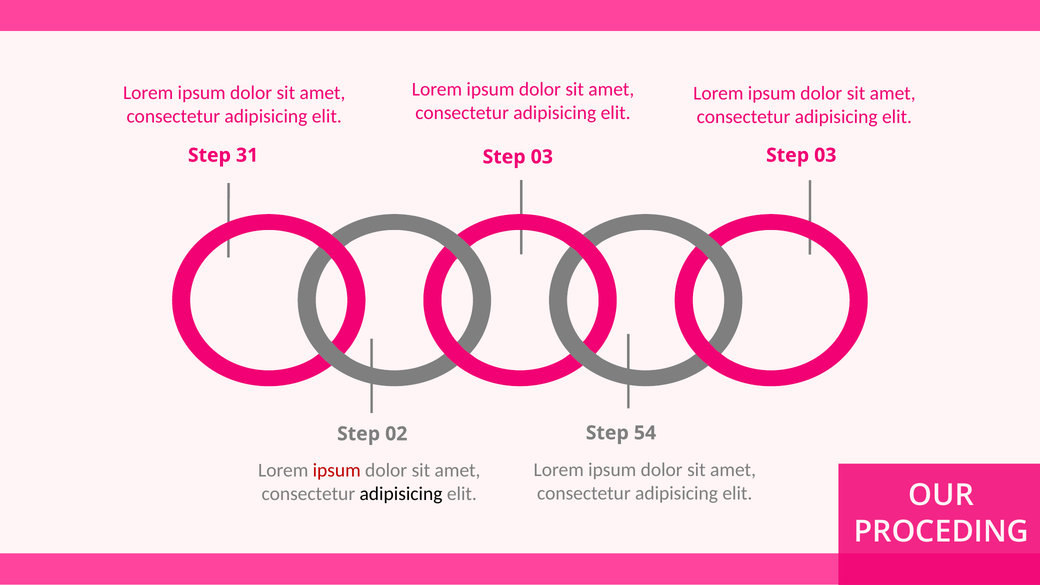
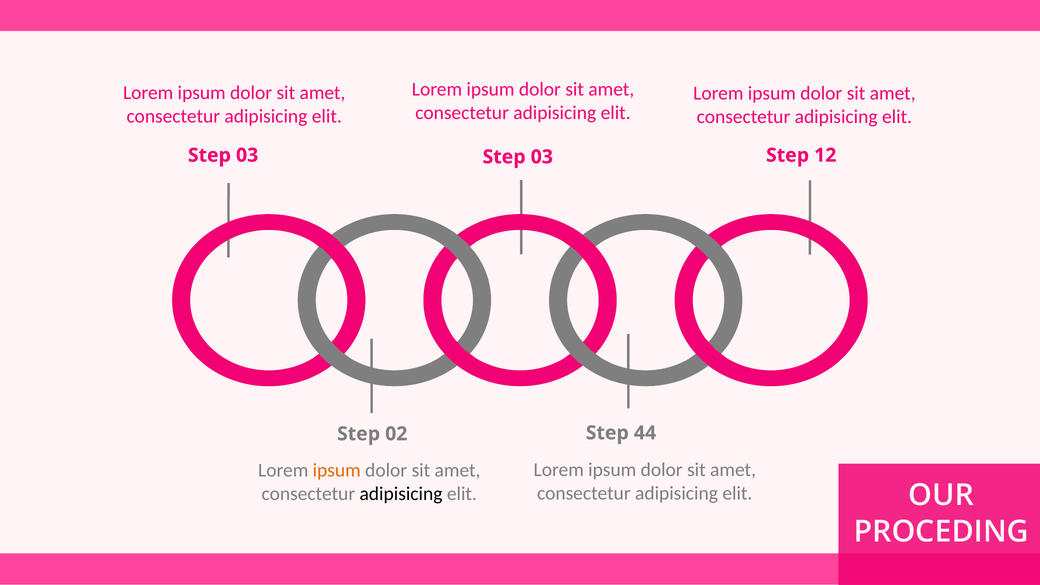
31 at (247, 155): 31 -> 03
03 Step 03: 03 -> 12
54: 54 -> 44
ipsum at (337, 471) colour: red -> orange
